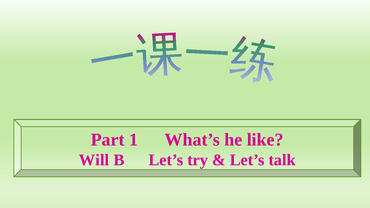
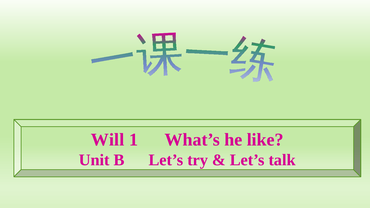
Part: Part -> Will
Will: Will -> Unit
